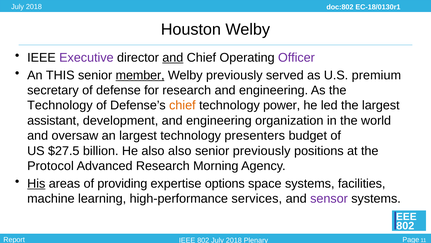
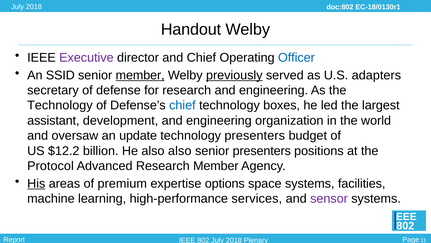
Houston: Houston -> Handout
and at (173, 57) underline: present -> none
Officer colour: purple -> blue
THIS: THIS -> SSID
previously at (234, 75) underline: none -> present
premium: premium -> adapters
chief at (182, 105) colour: orange -> blue
power: power -> boxes
an largest: largest -> update
$27.5: $27.5 -> $12.2
senior previously: previously -> presenters
Research Morning: Morning -> Member
providing: providing -> premium
